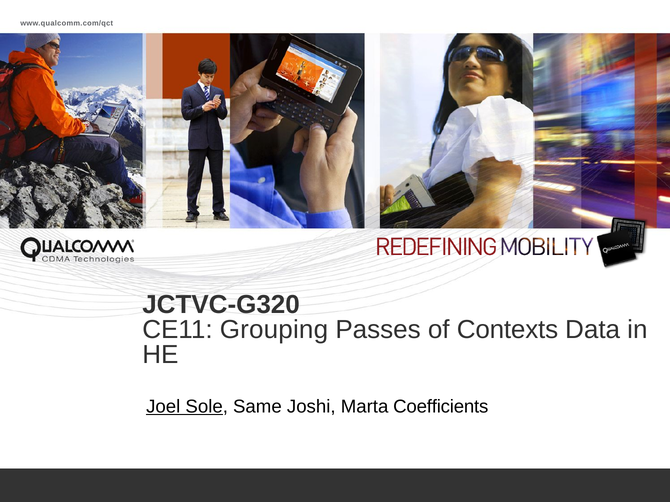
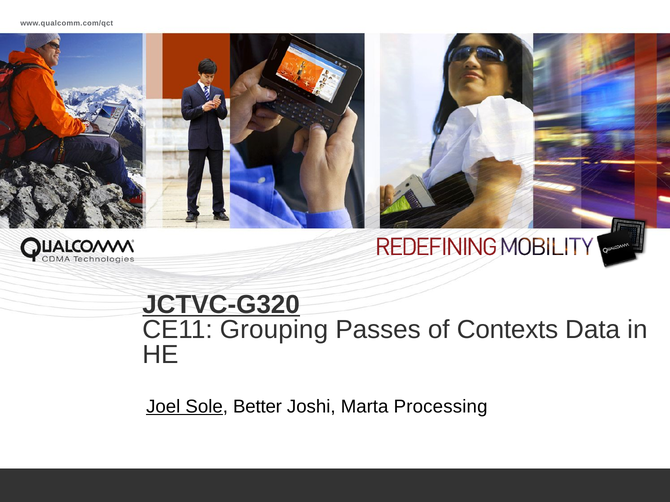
JCTVC-G320 underline: none -> present
Same: Same -> Better
Coefficients: Coefficients -> Processing
